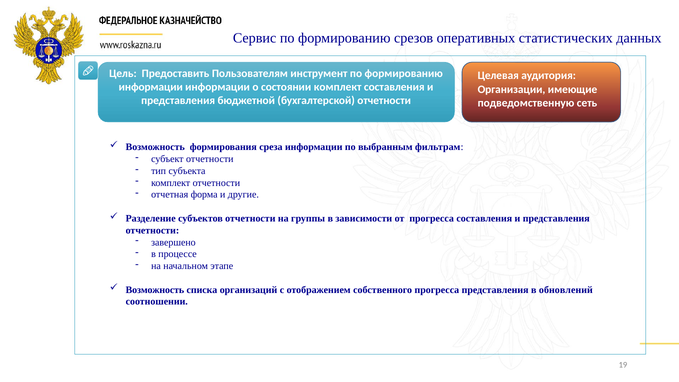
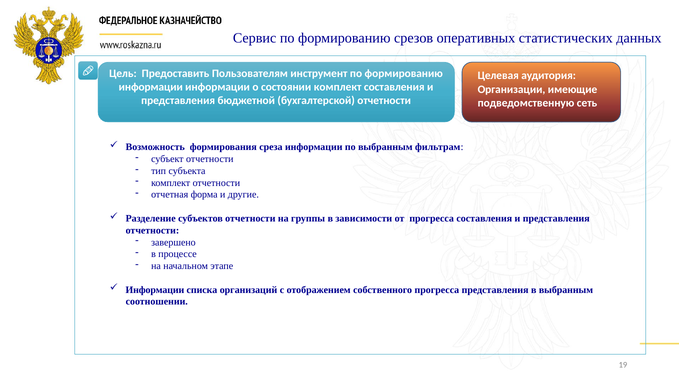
Возможность at (155, 290): Возможность -> Информации
в обновлений: обновлений -> выбранным
